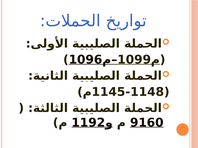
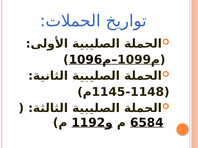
9160: 9160 -> 6584
